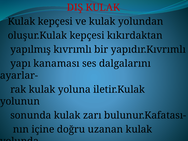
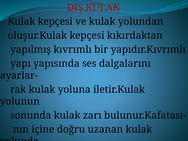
kanaması: kanaması -> yapısında
